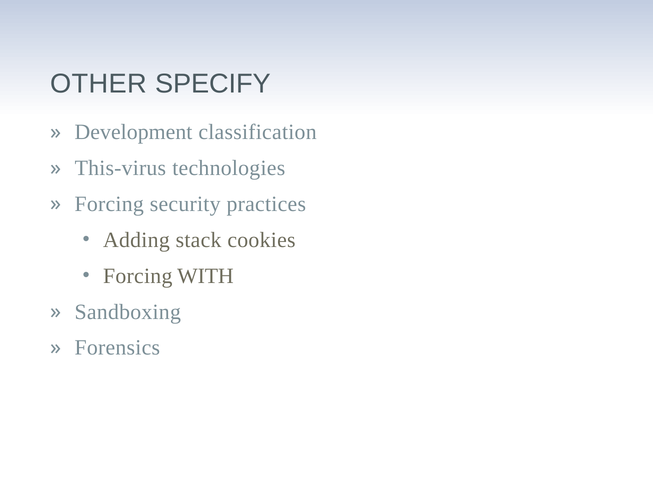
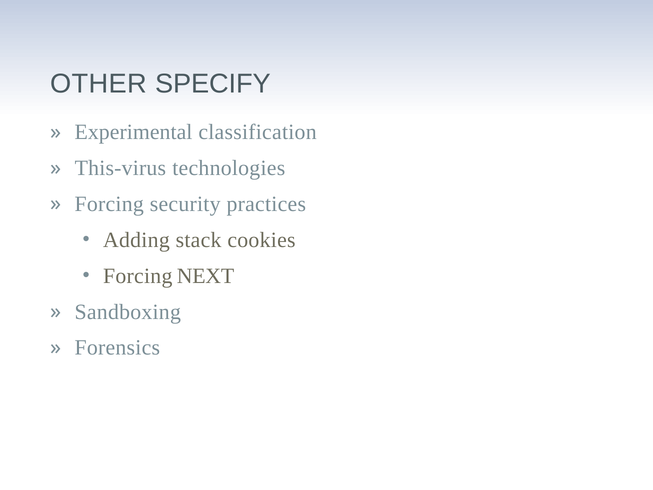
Development: Development -> Experimental
WITH: WITH -> NEXT
